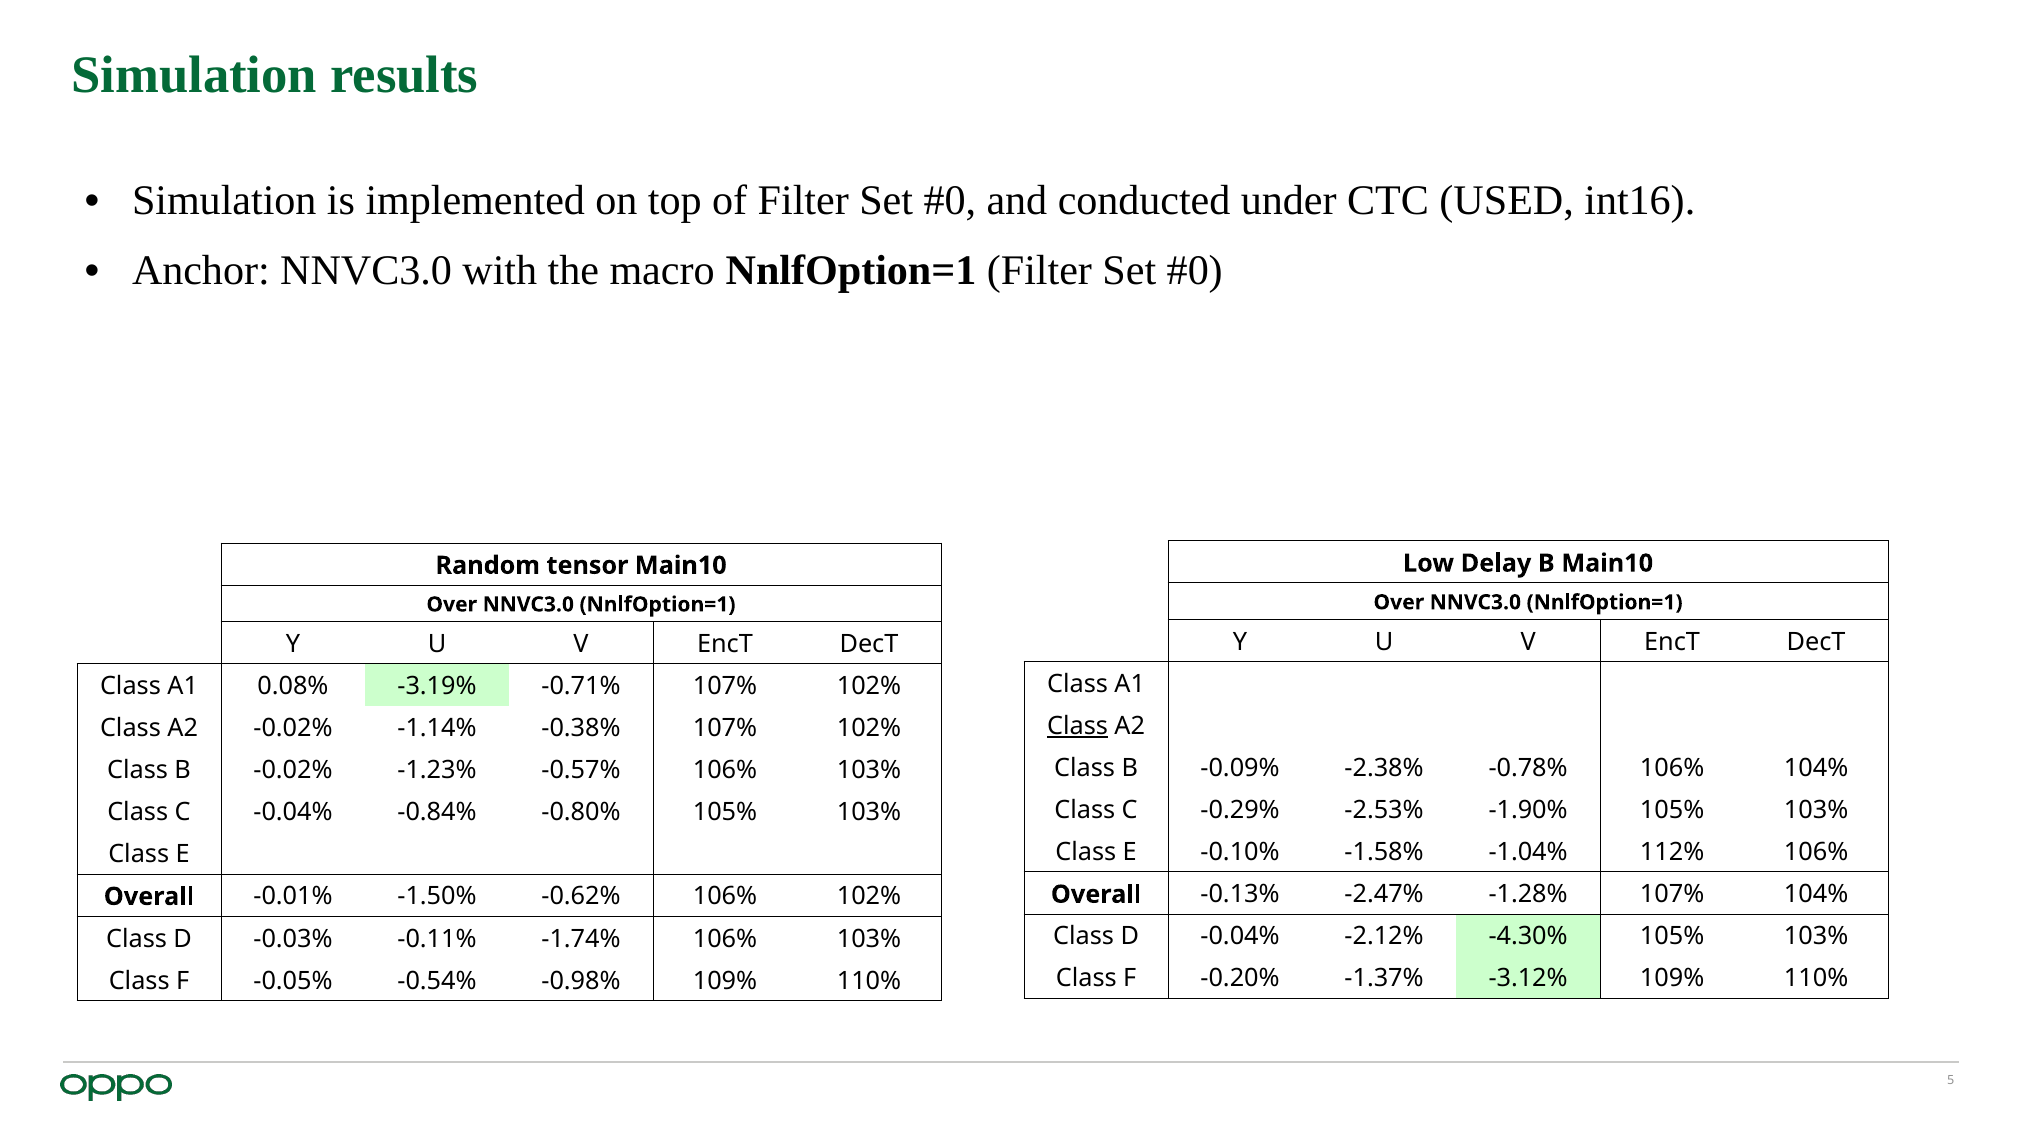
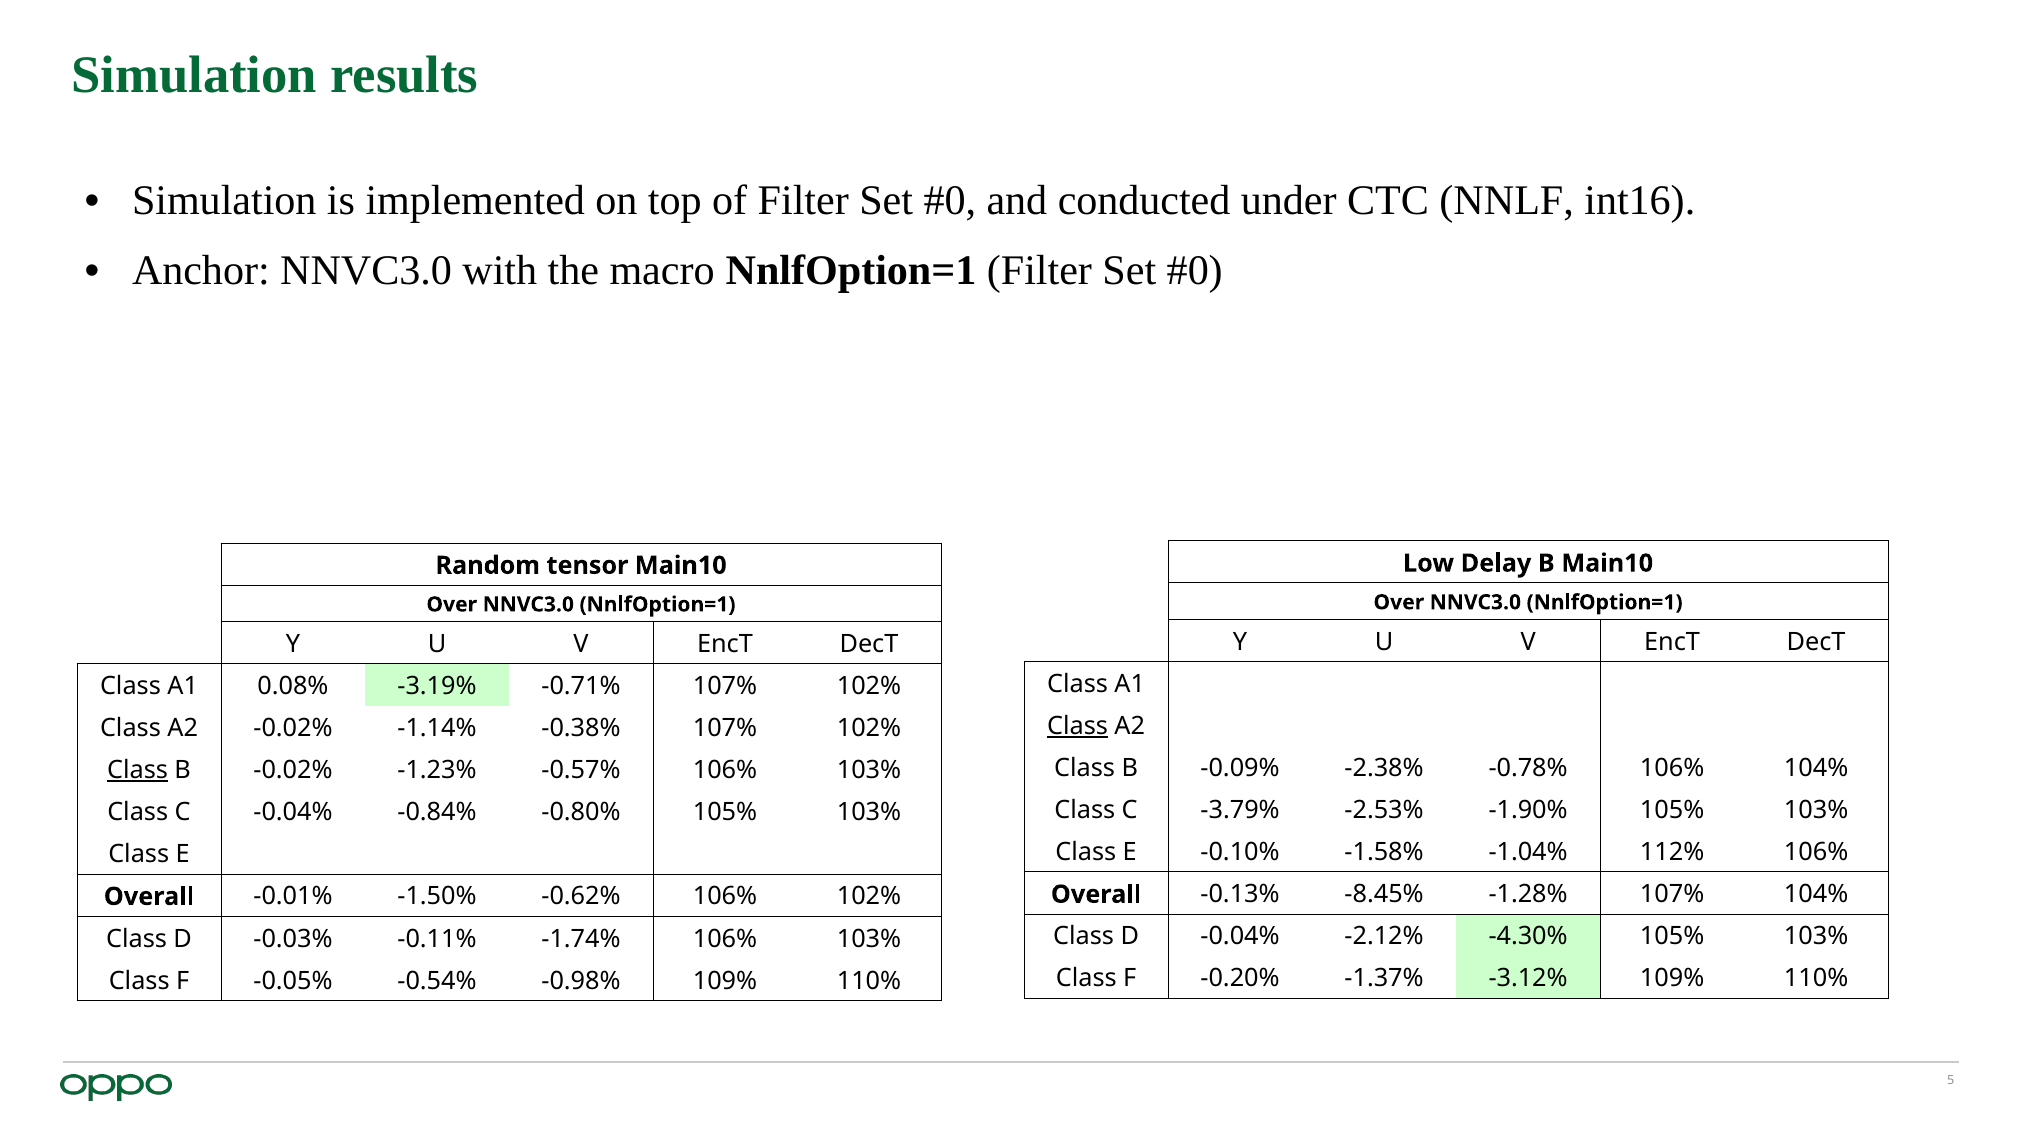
USED: USED -> NNLF
Class at (138, 771) underline: none -> present
-0.29%: -0.29% -> -3.79%
-2.47%: -2.47% -> -8.45%
